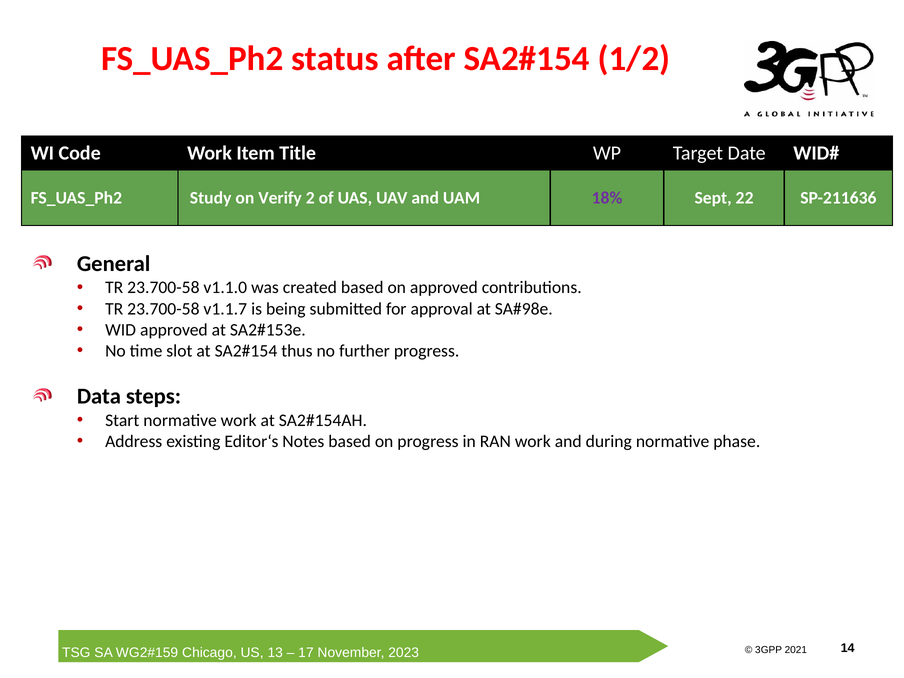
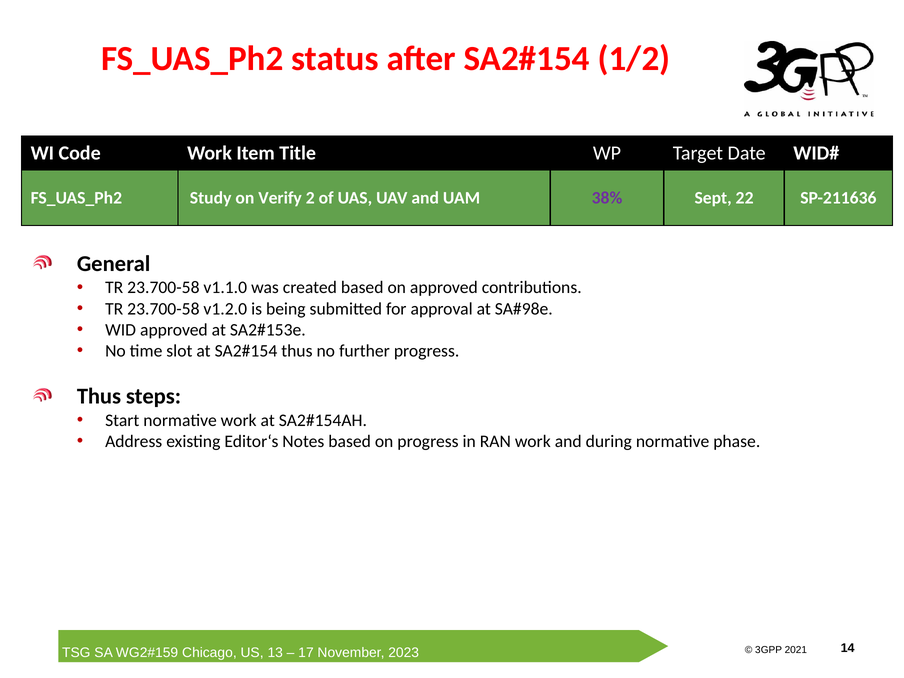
18%: 18% -> 38%
v1.1.7: v1.1.7 -> v1.2.0
Data at (99, 397): Data -> Thus
